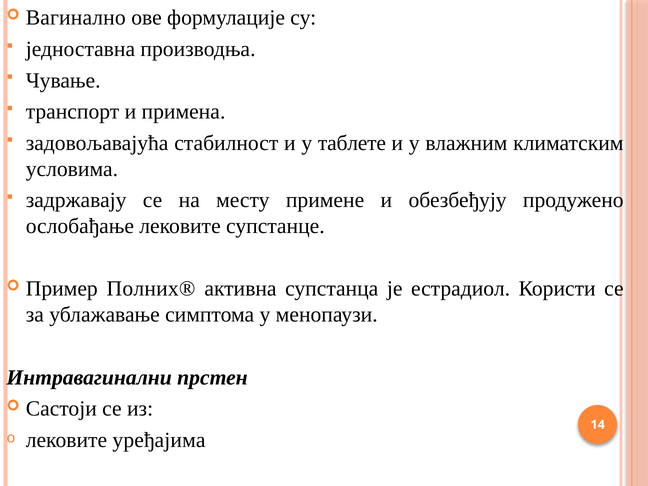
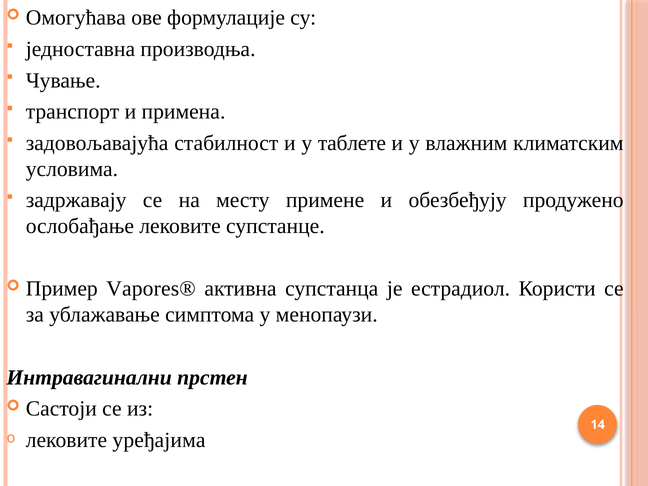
Вагинално: Вагинално -> Омогућава
Полних®: Полних® -> Vapores®
